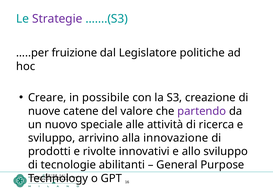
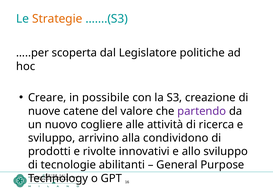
Strategie colour: purple -> orange
fruizione: fruizione -> scoperta
speciale: speciale -> cogliere
innovazione: innovazione -> condividono
